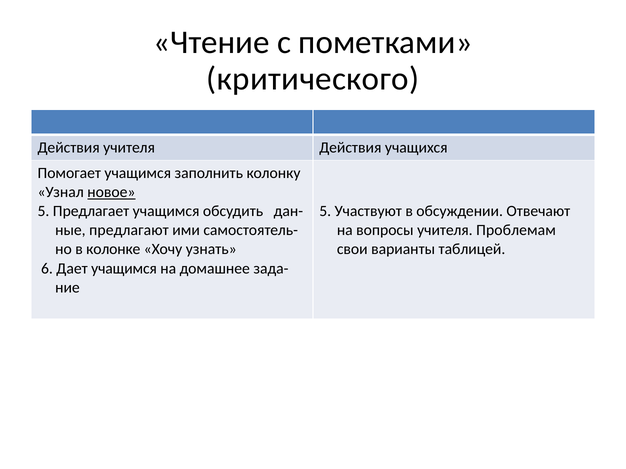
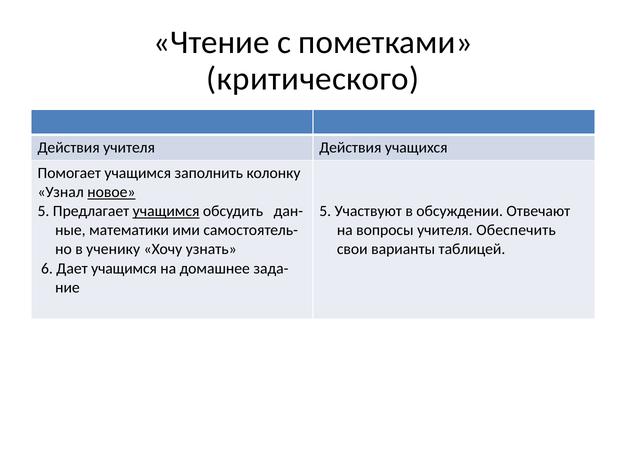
учащимся at (166, 211) underline: none -> present
предлагают: предлагают -> математики
Проблемам: Проблемам -> Обеспечить
колонке: колонке -> ученику
